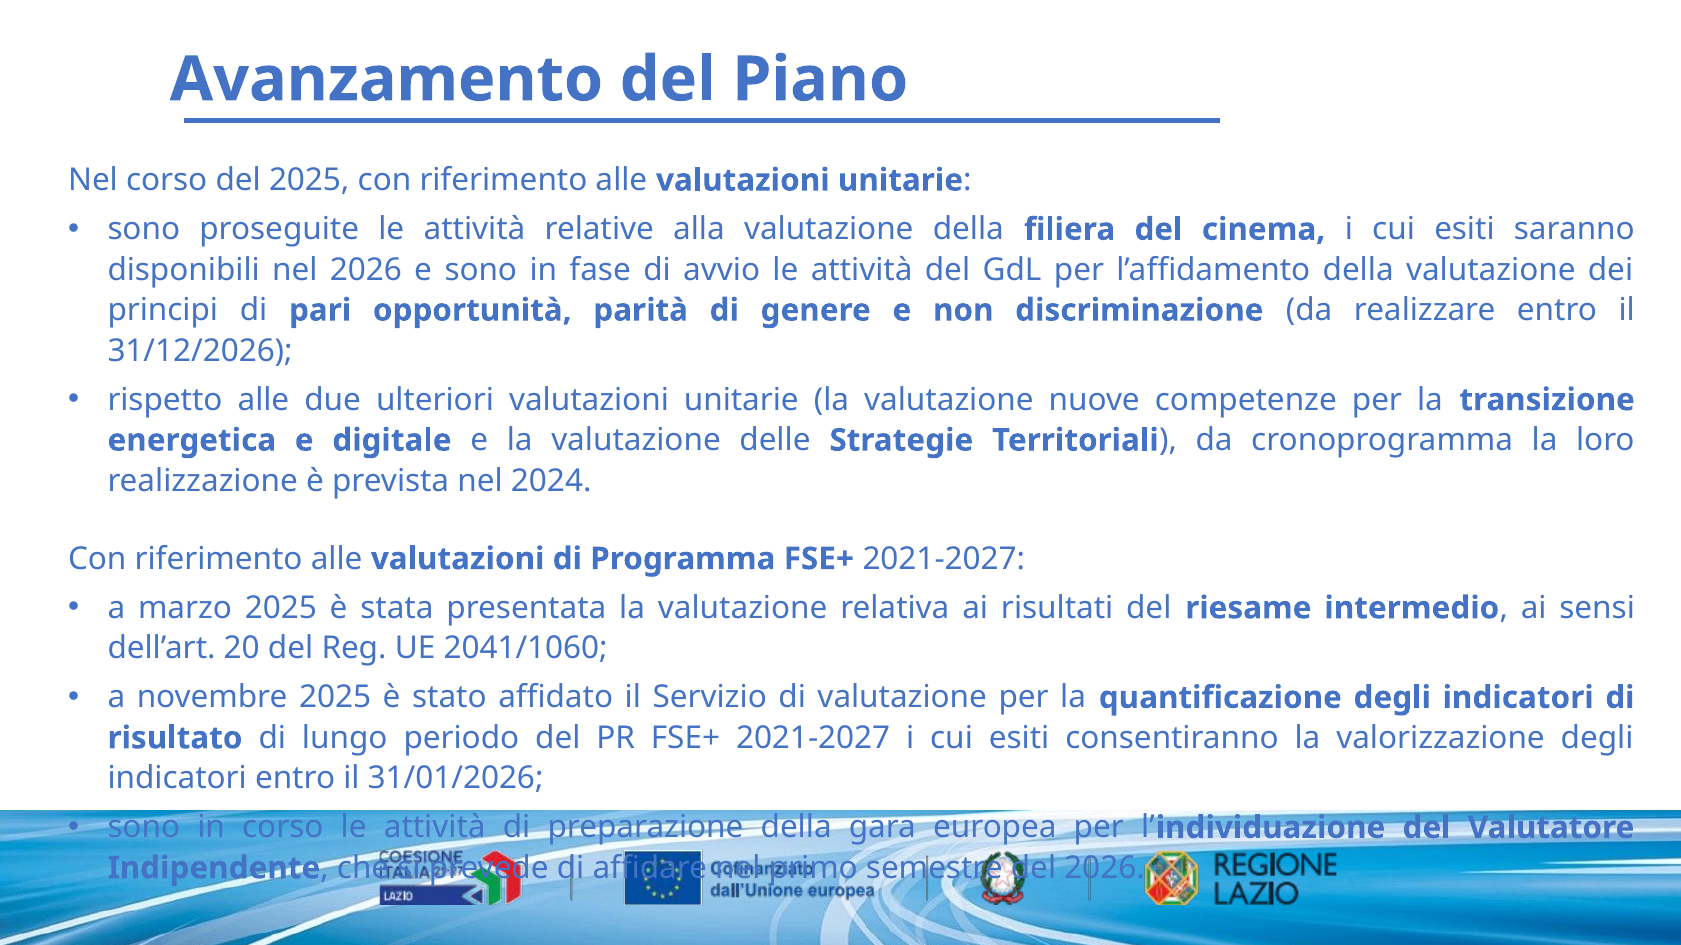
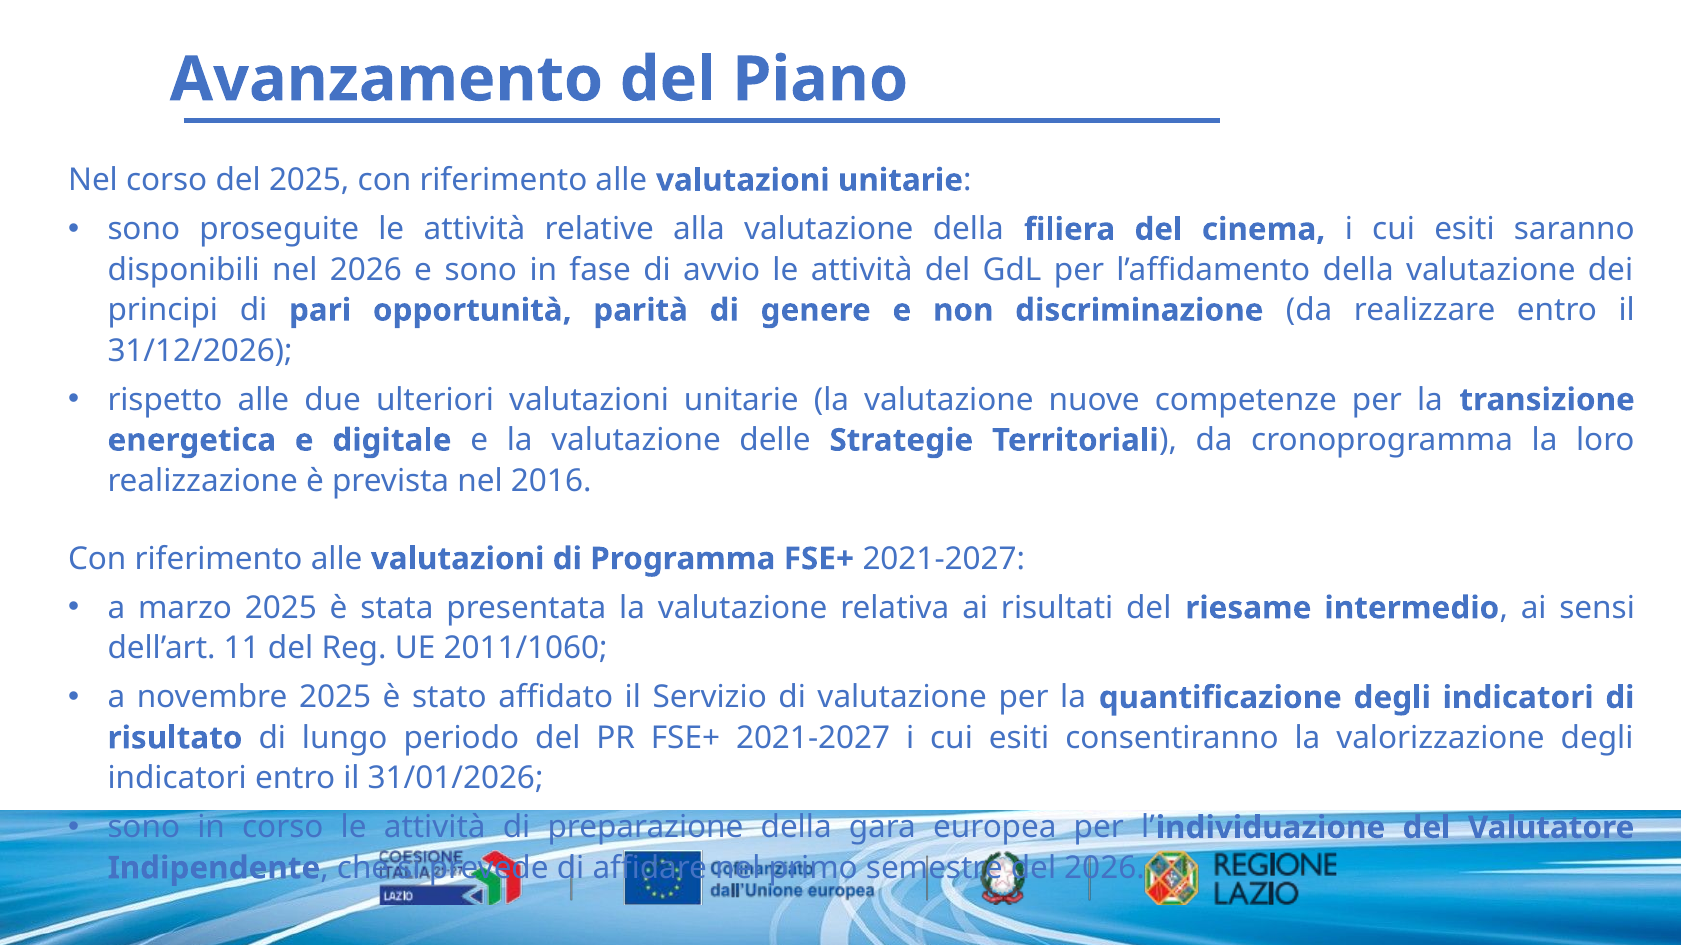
2024: 2024 -> 2016
20: 20 -> 11
2041/1060: 2041/1060 -> 2011/1060
